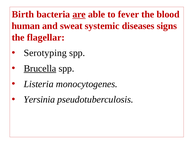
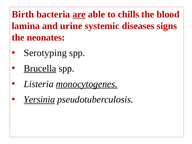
fever: fever -> chills
human: human -> lamina
sweat: sweat -> urine
flagellar: flagellar -> neonates
monocytogenes underline: none -> present
Yersinia underline: none -> present
